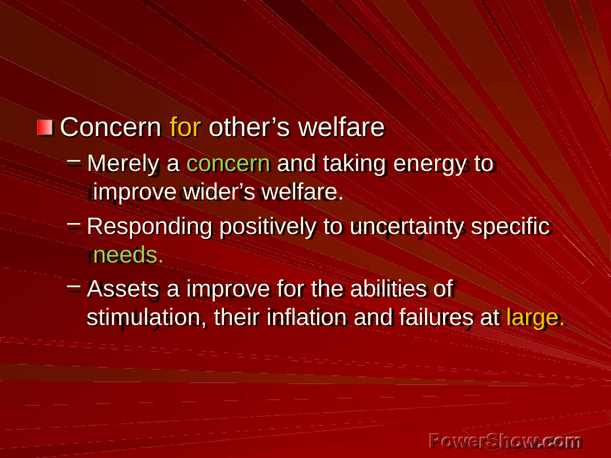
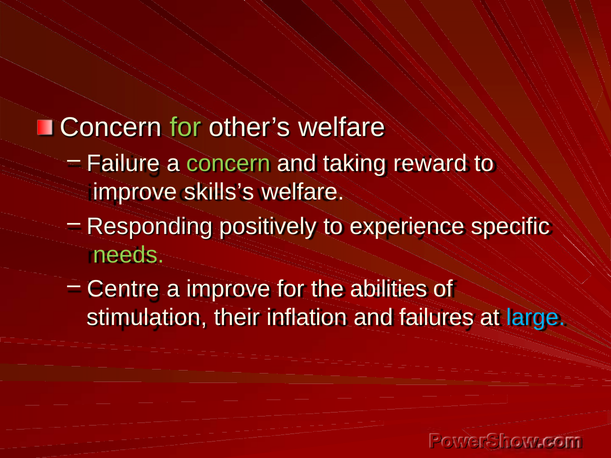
for at (185, 127) colour: yellow -> light green
Merely: Merely -> Failure
energy: energy -> reward
wider’s: wider’s -> skills’s
uncertainty: uncertainty -> experience
Assets: Assets -> Centre
large colour: yellow -> light blue
